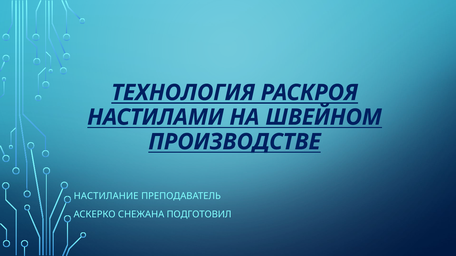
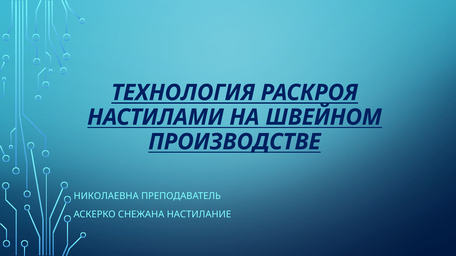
НАСТИЛАНИЕ: НАСТИЛАНИЕ -> НИКОЛАЕВНА
ПОДГОТОВИЛ: ПОДГОТОВИЛ -> НАСТИЛАНИЕ
